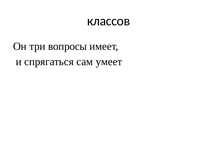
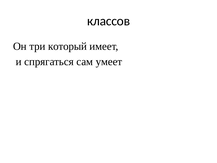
вопросы: вопросы -> который
